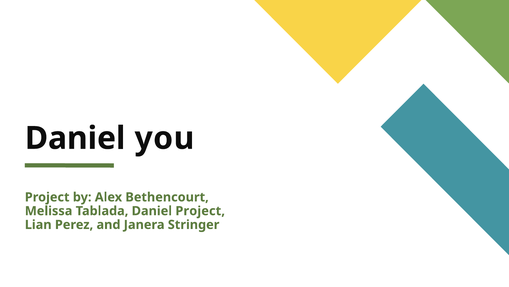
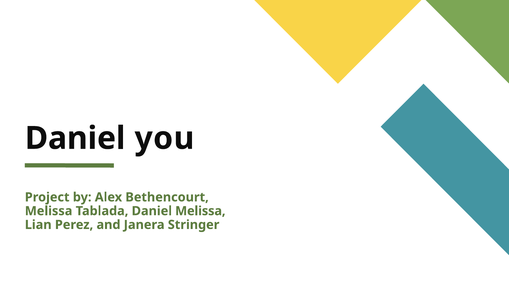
Daniel Project: Project -> Melissa
